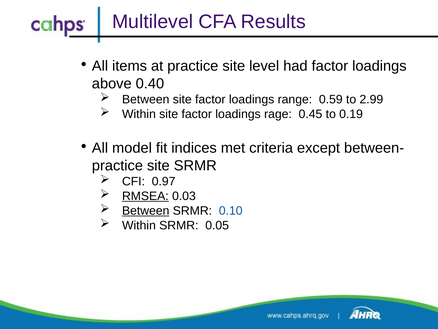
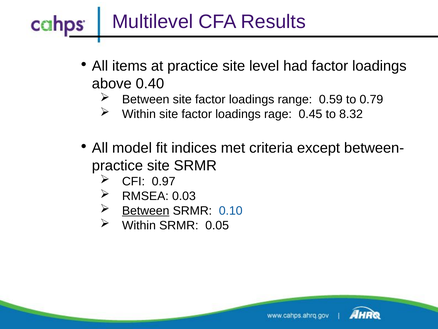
2.99: 2.99 -> 0.79
0.19: 0.19 -> 8.32
RMSEA underline: present -> none
